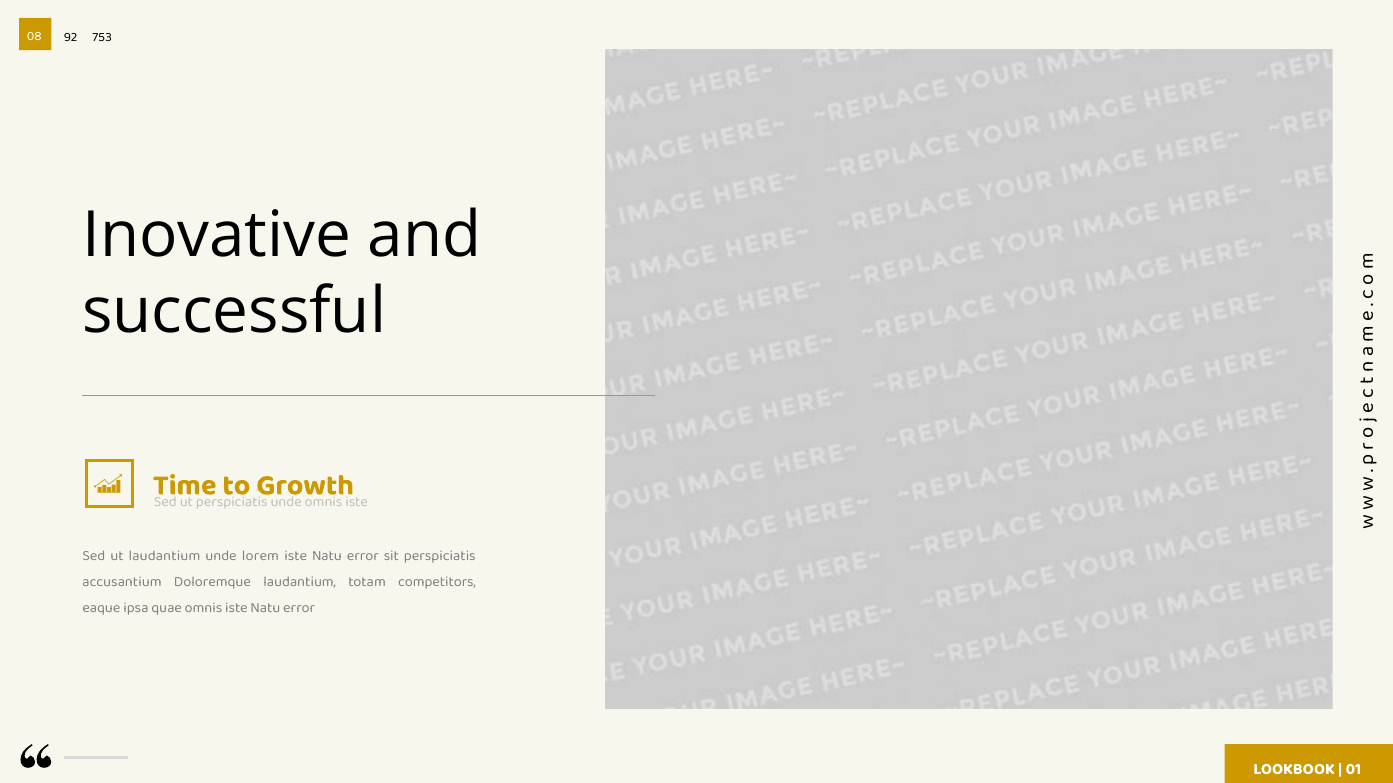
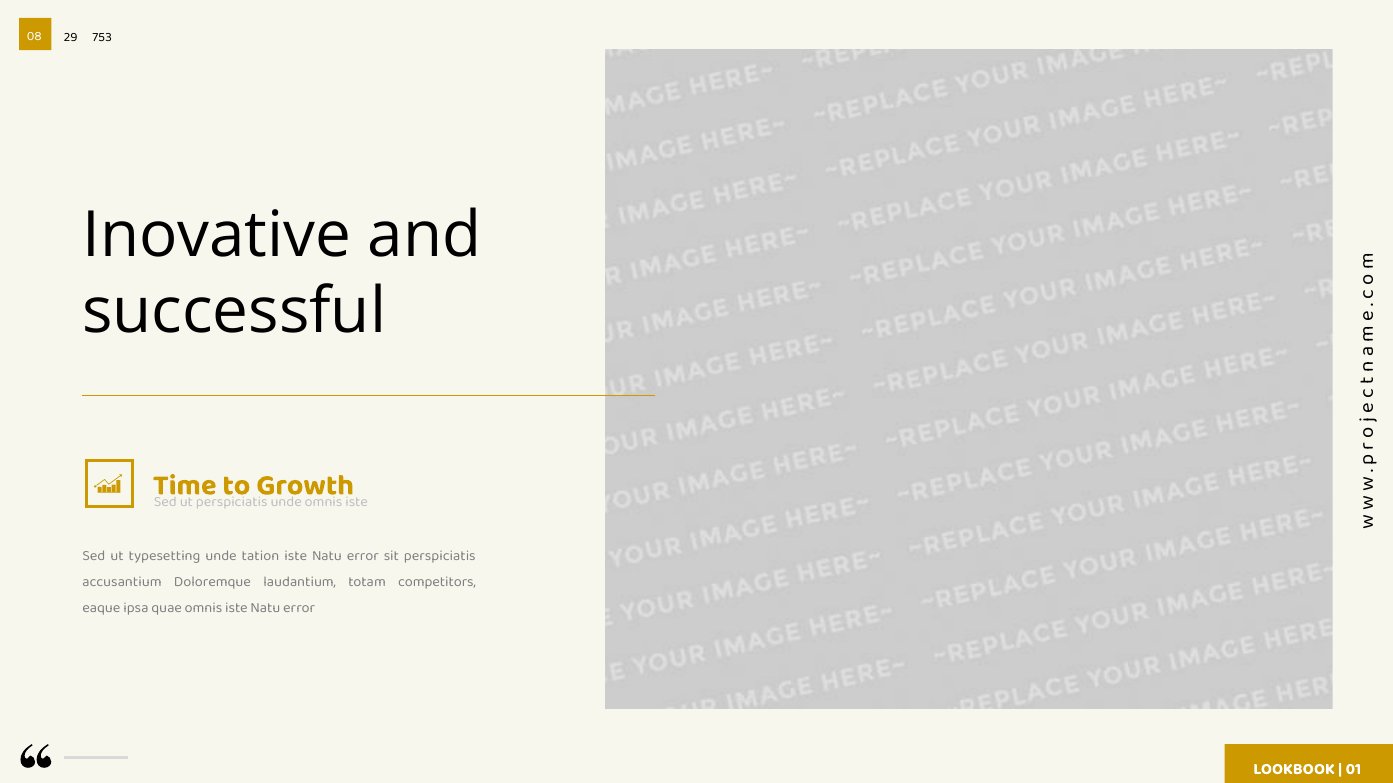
92: 92 -> 29
ut laudantium: laudantium -> typesetting
lorem: lorem -> tation
